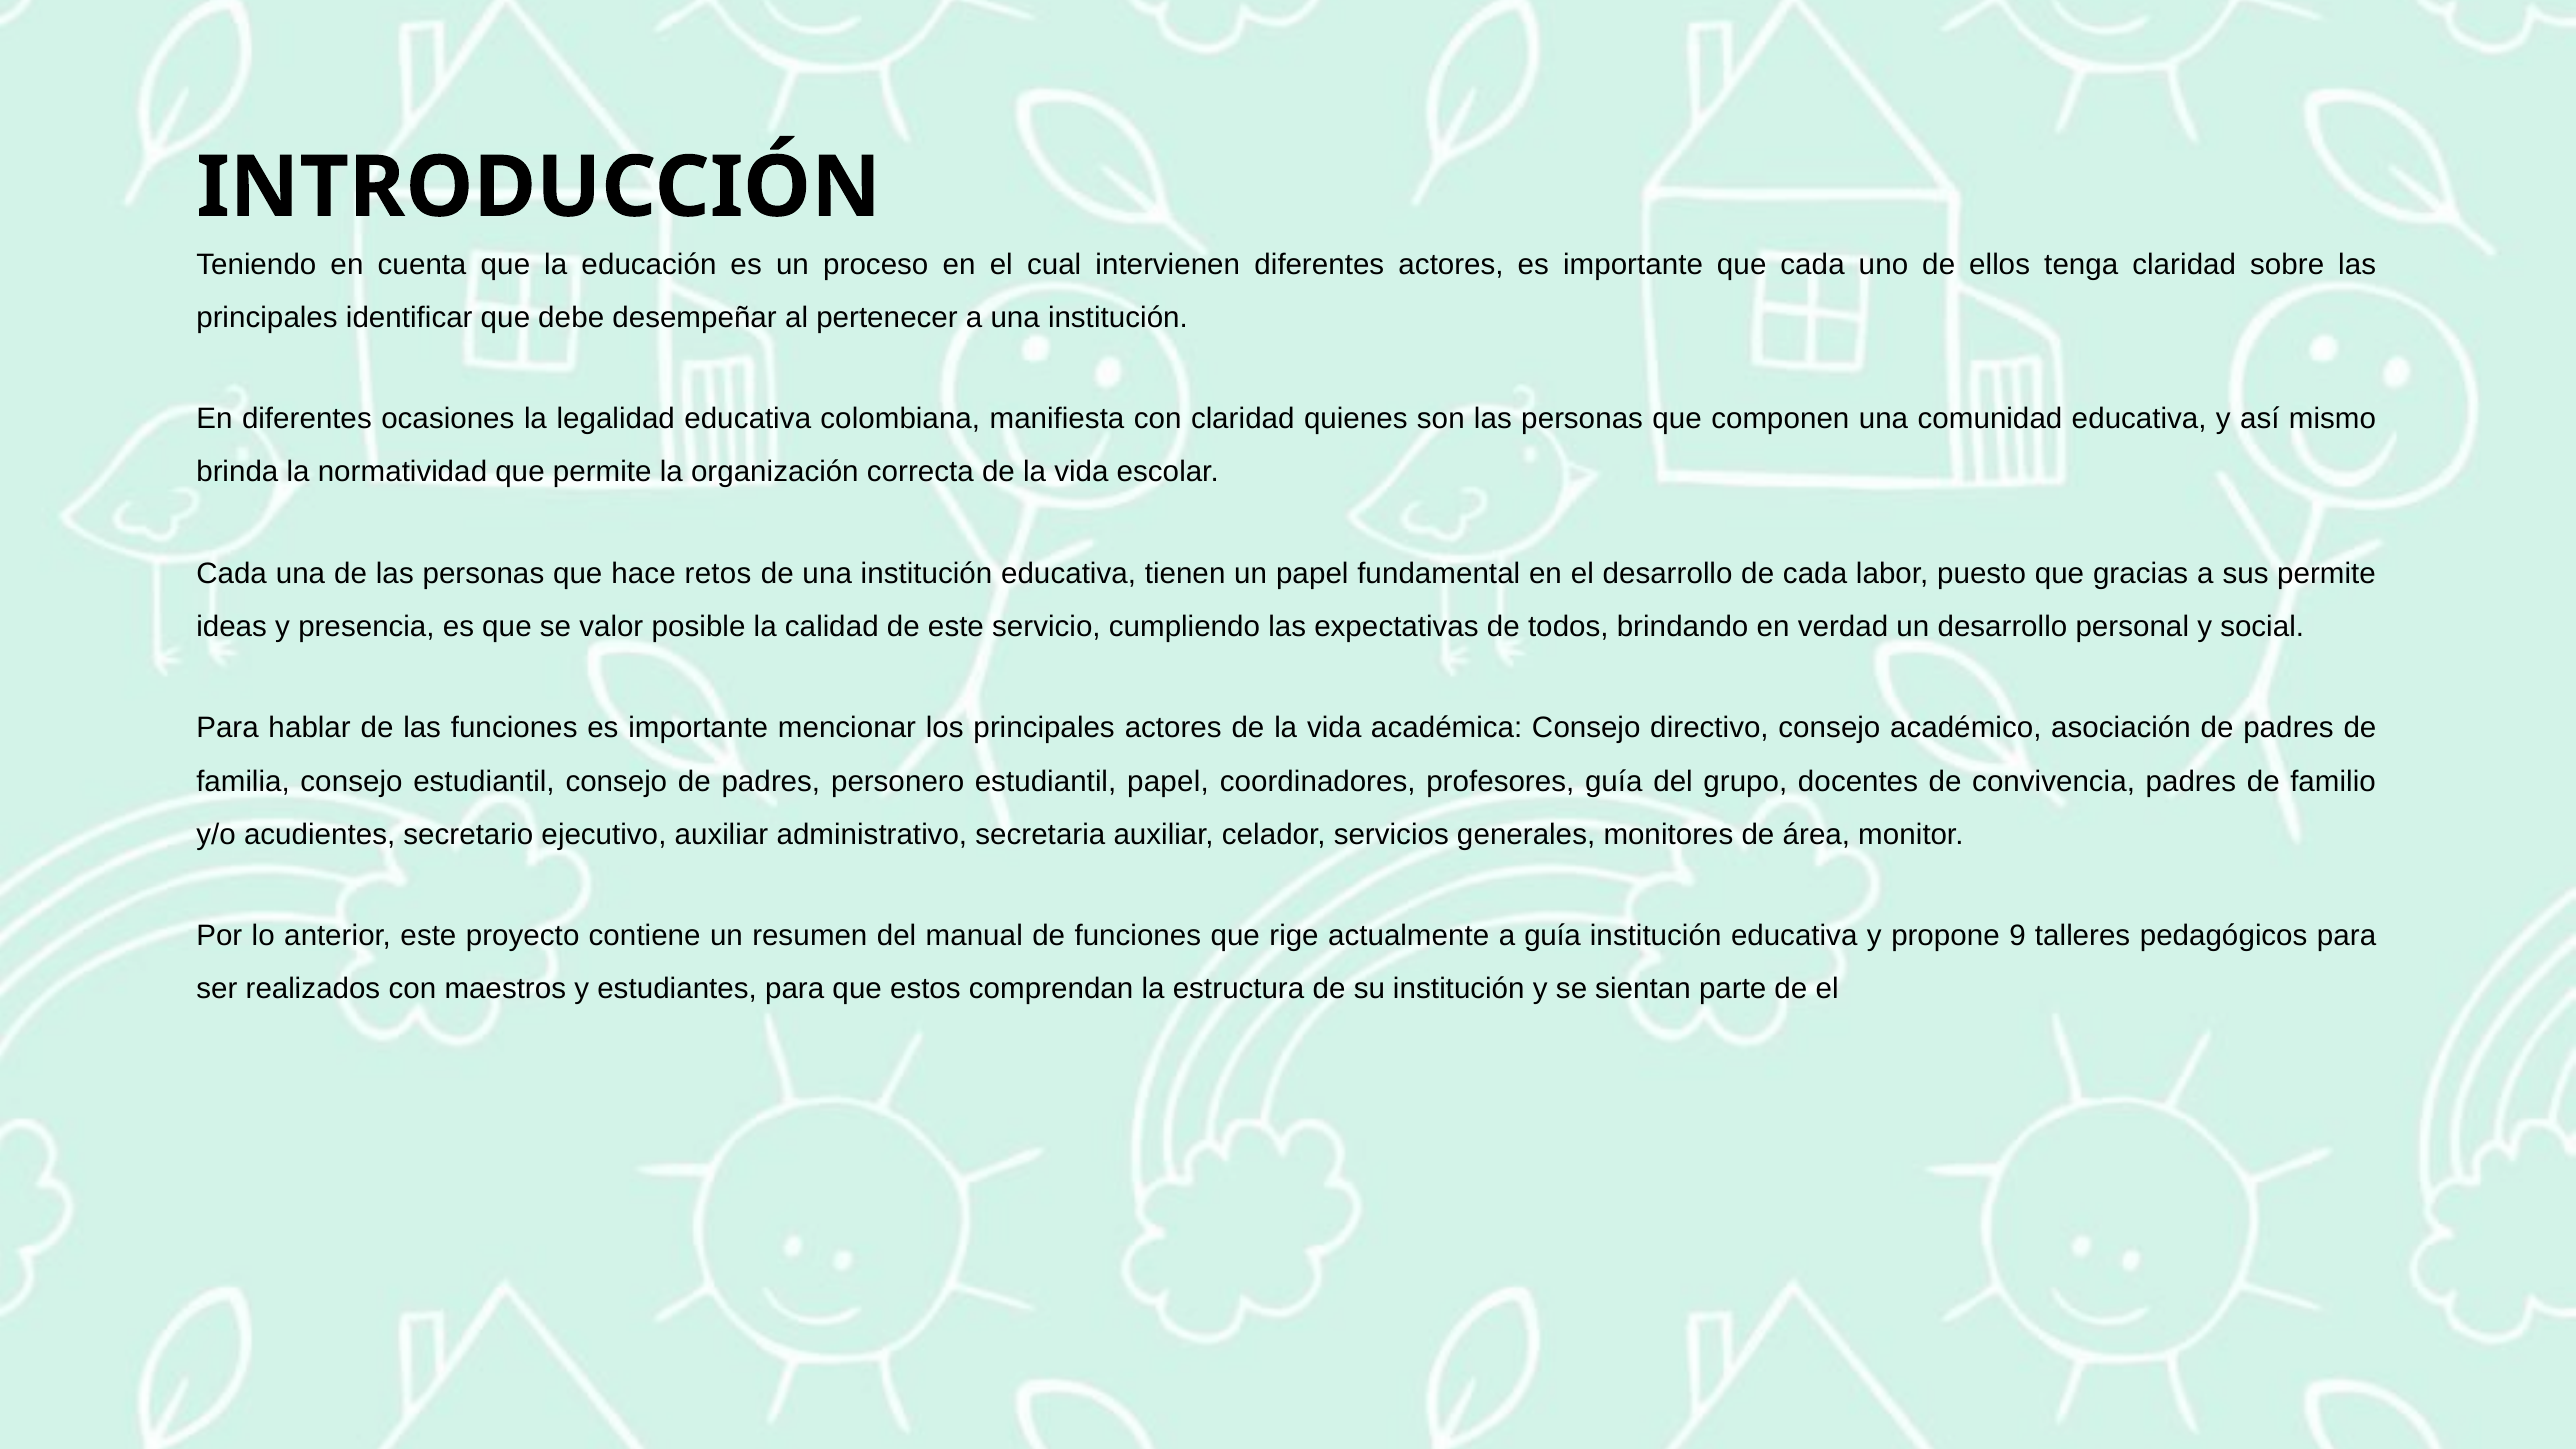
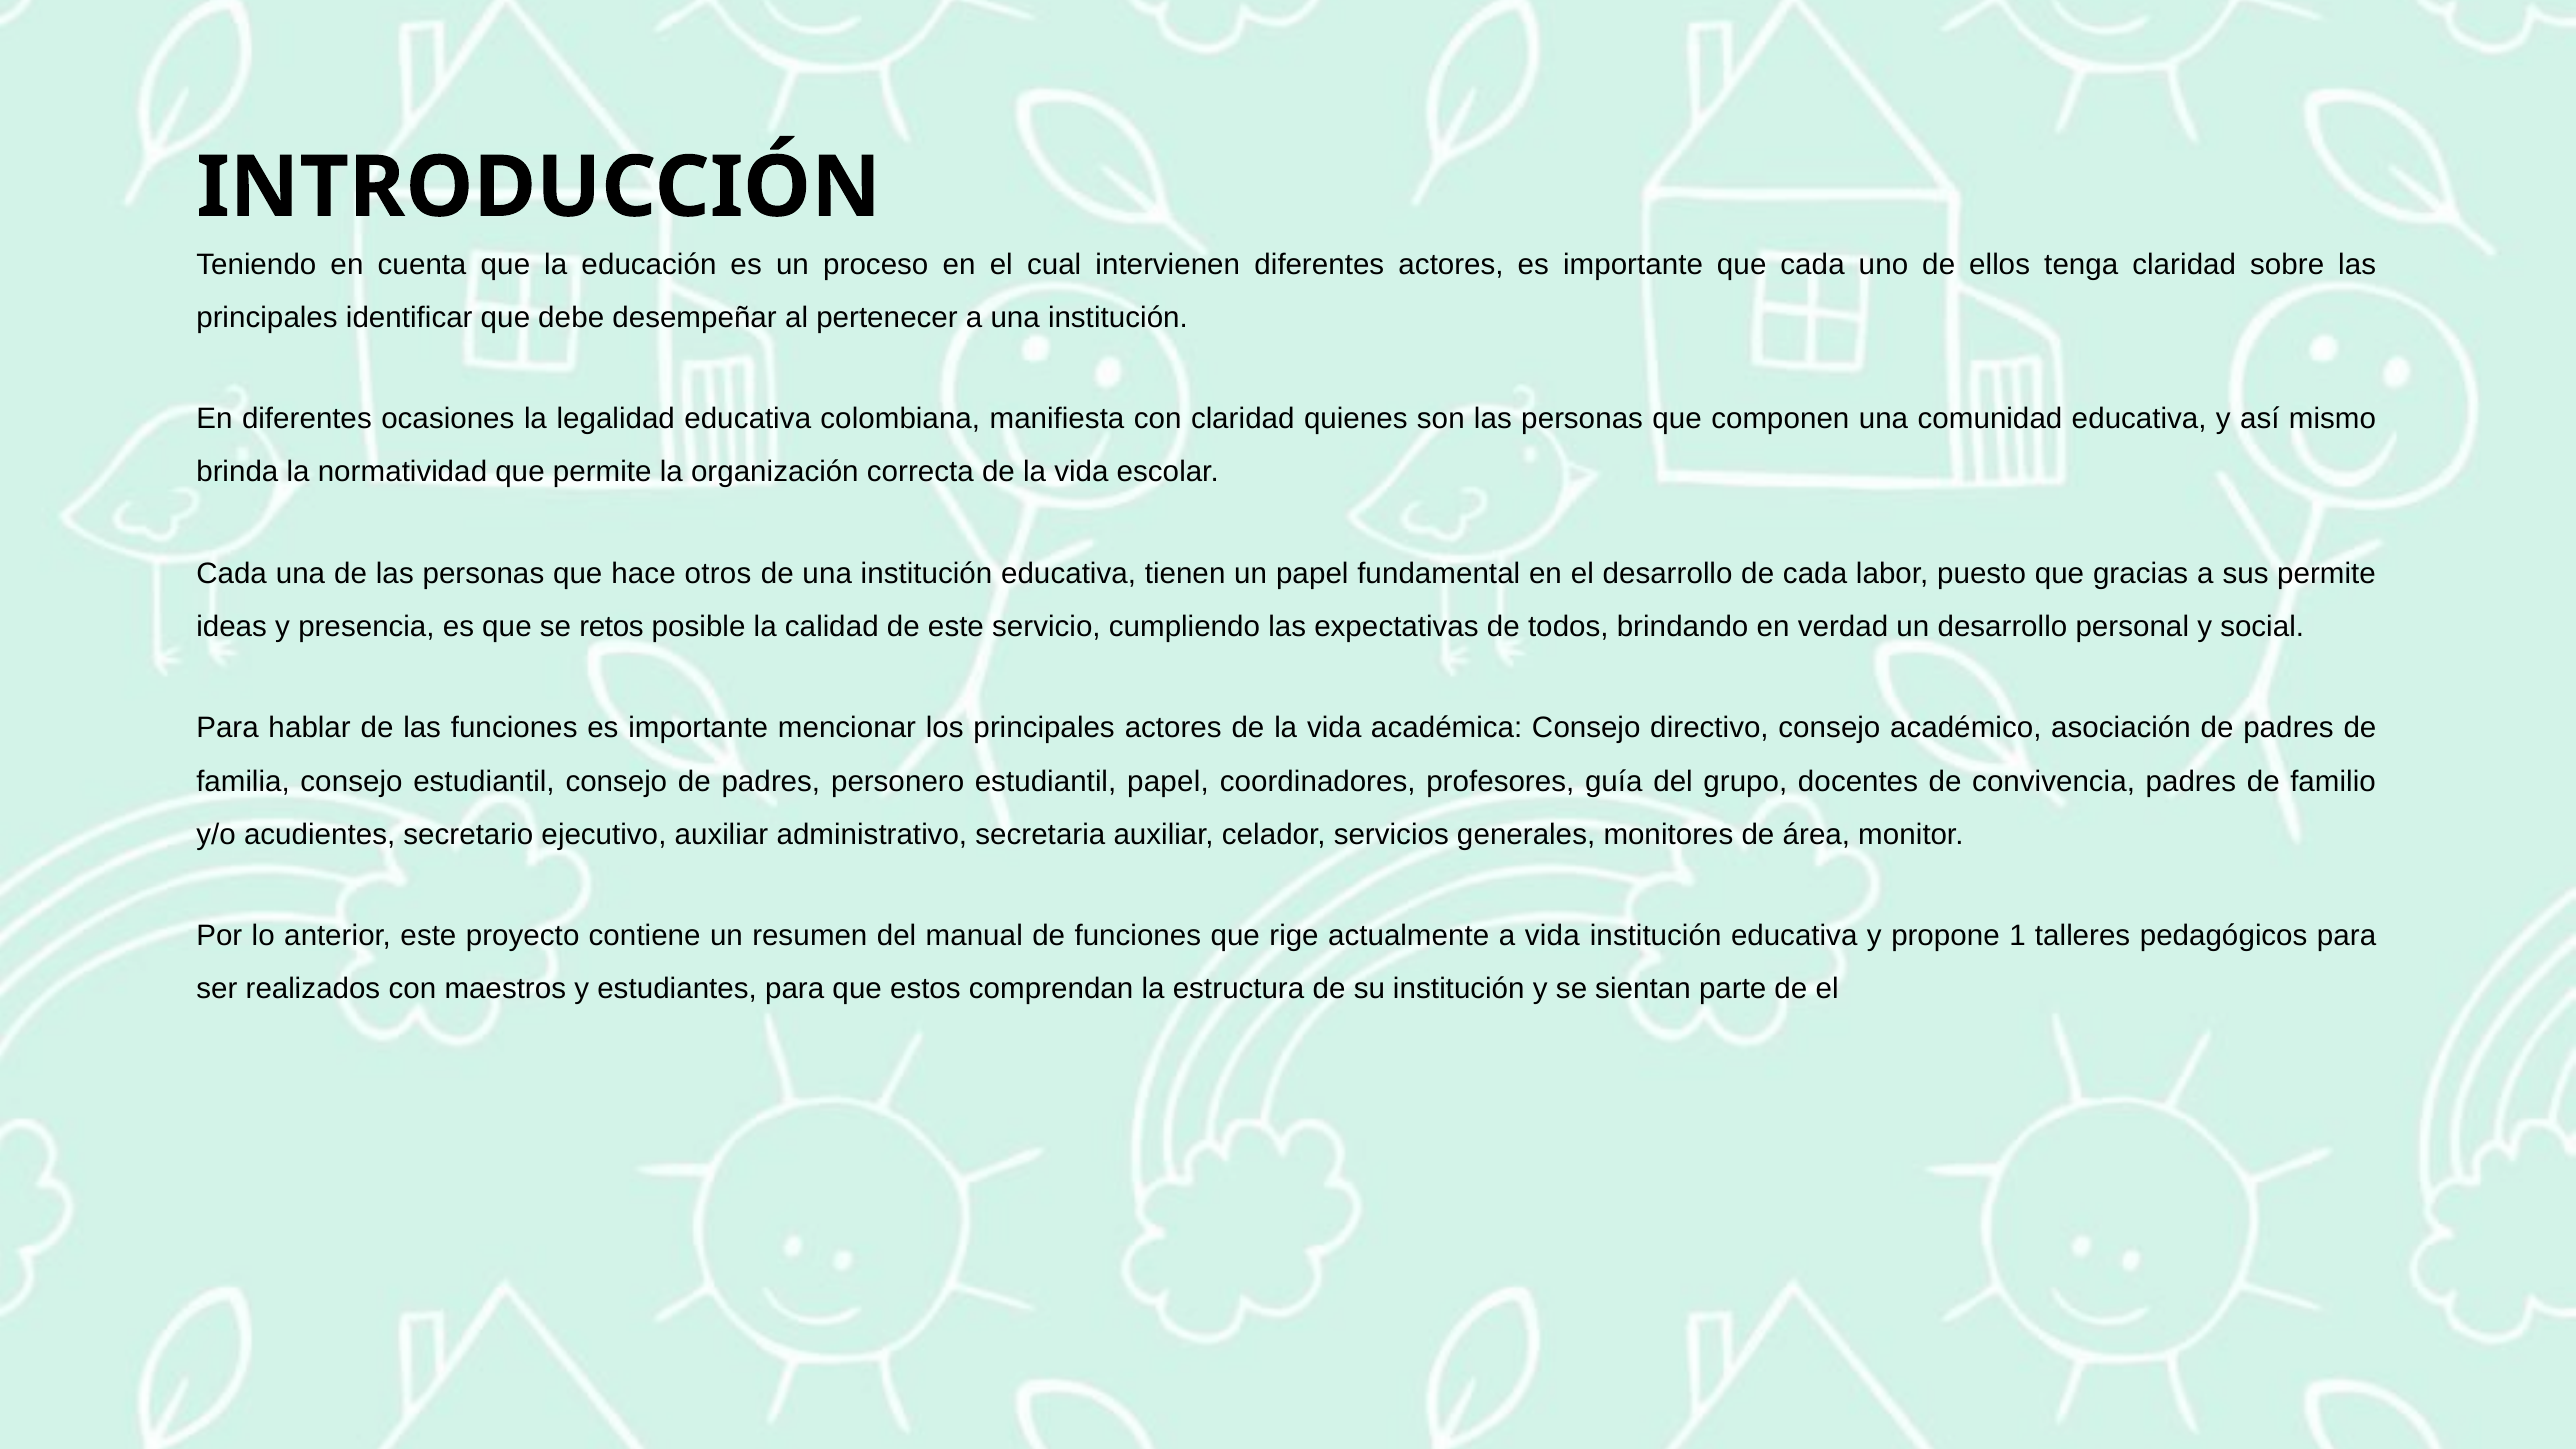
retos: retos -> otros
valor: valor -> retos
a guía: guía -> vida
9: 9 -> 1
